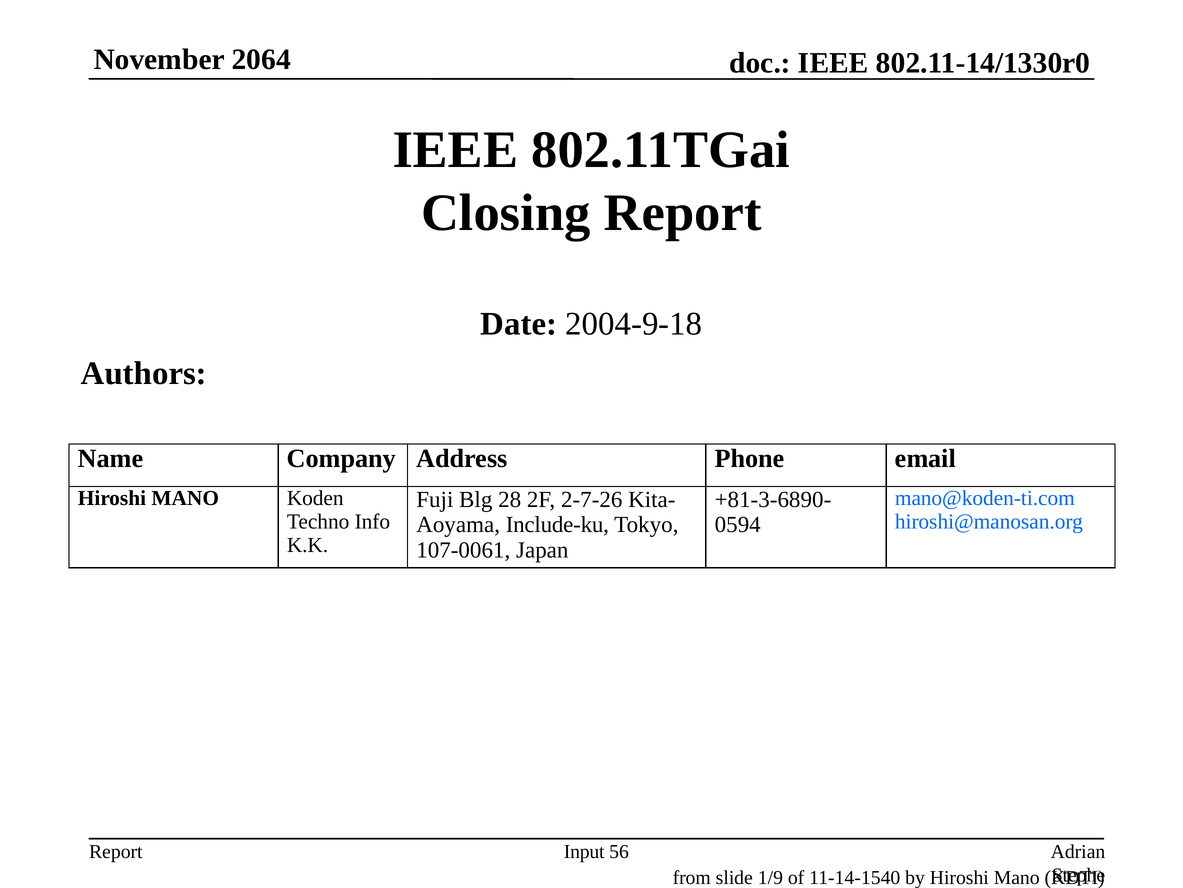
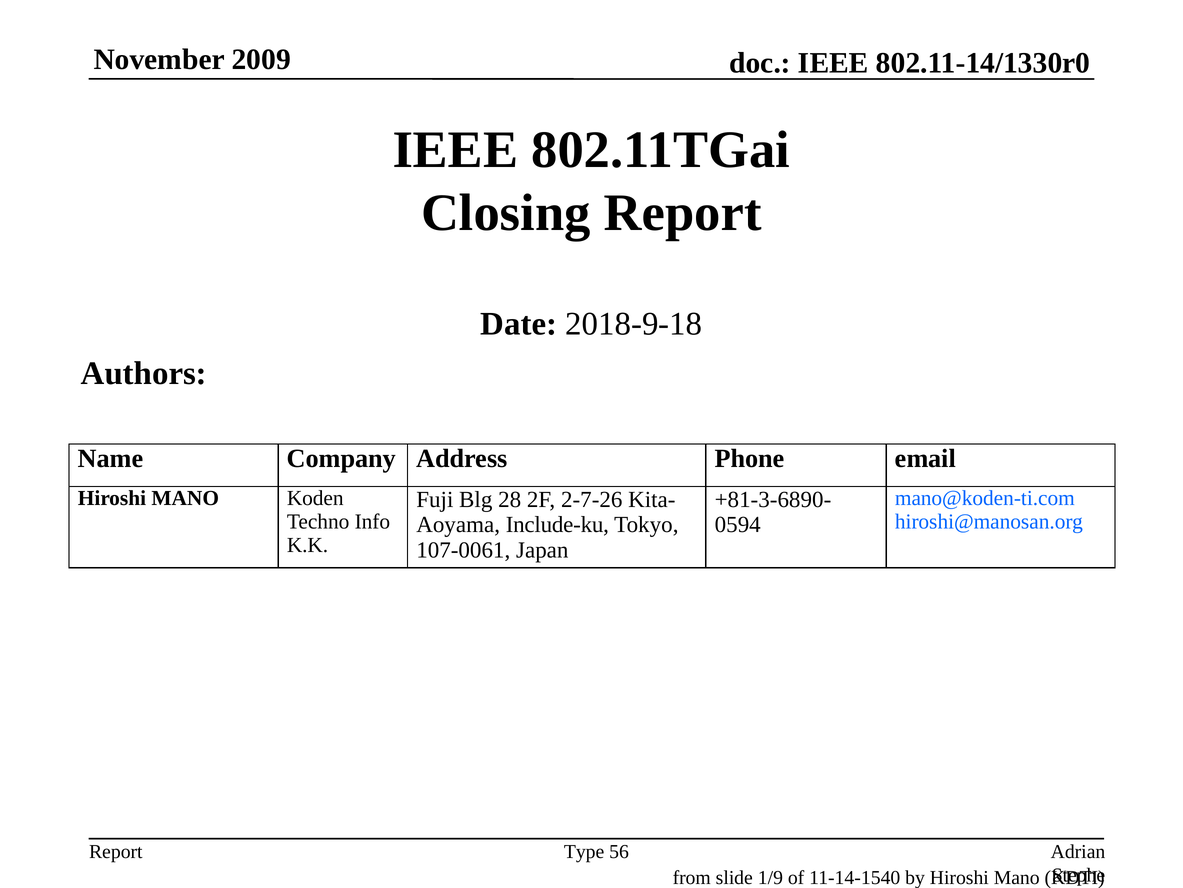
2064: 2064 -> 2009
2004-9-18: 2004-9-18 -> 2018-9-18
Input: Input -> Type
